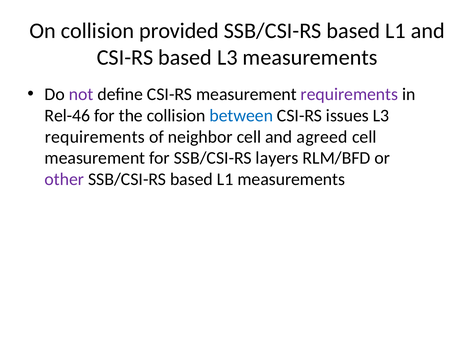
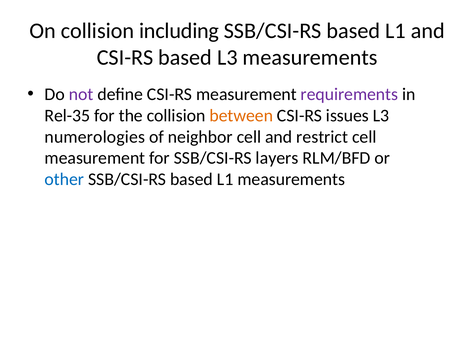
provided: provided -> including
Rel-46: Rel-46 -> Rel-35
between colour: blue -> orange
requirements at (95, 137): requirements -> numerologies
agreed: agreed -> restrict
other colour: purple -> blue
